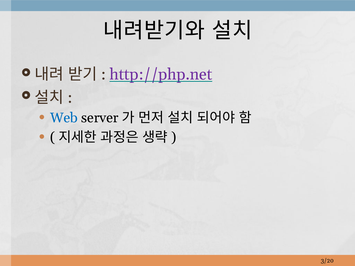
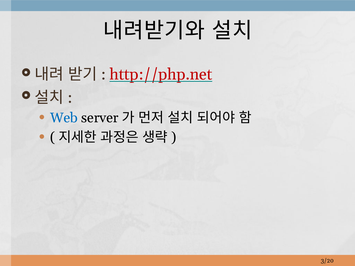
http://php.net colour: purple -> red
